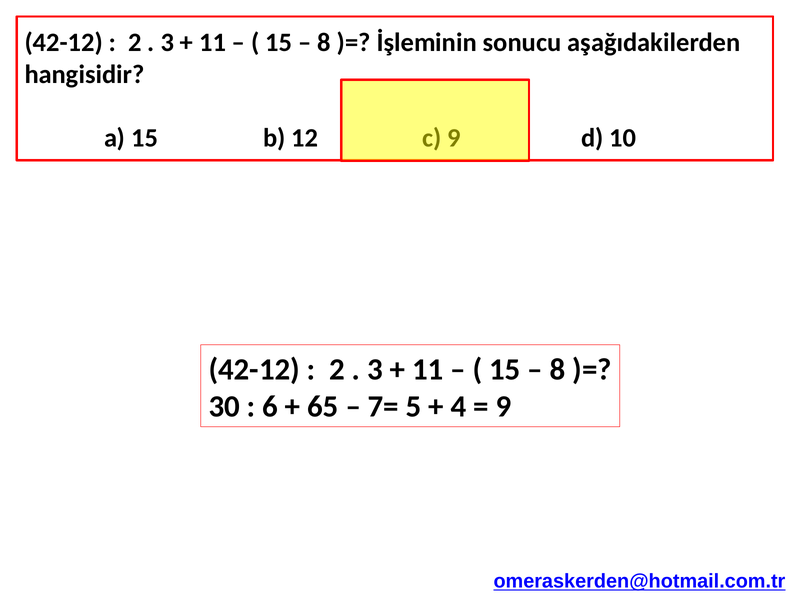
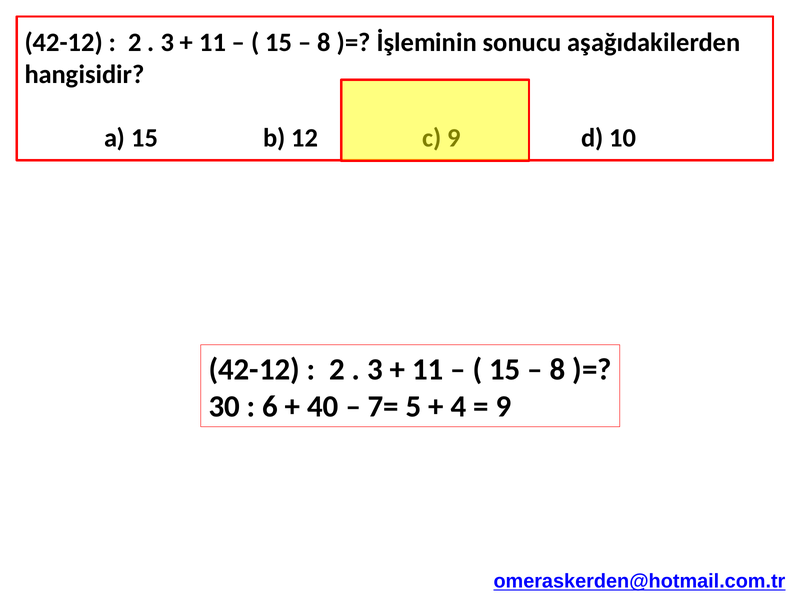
65: 65 -> 40
